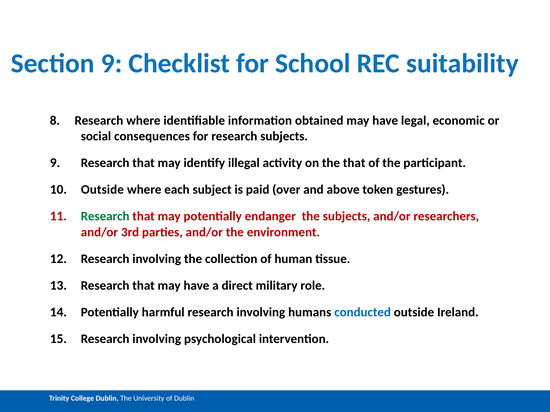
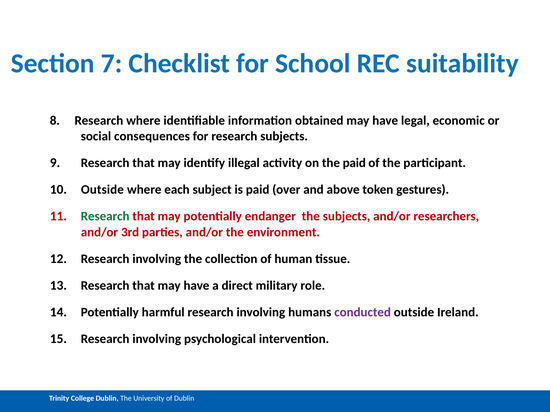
Section 9: 9 -> 7
the that: that -> paid
conducted colour: blue -> purple
